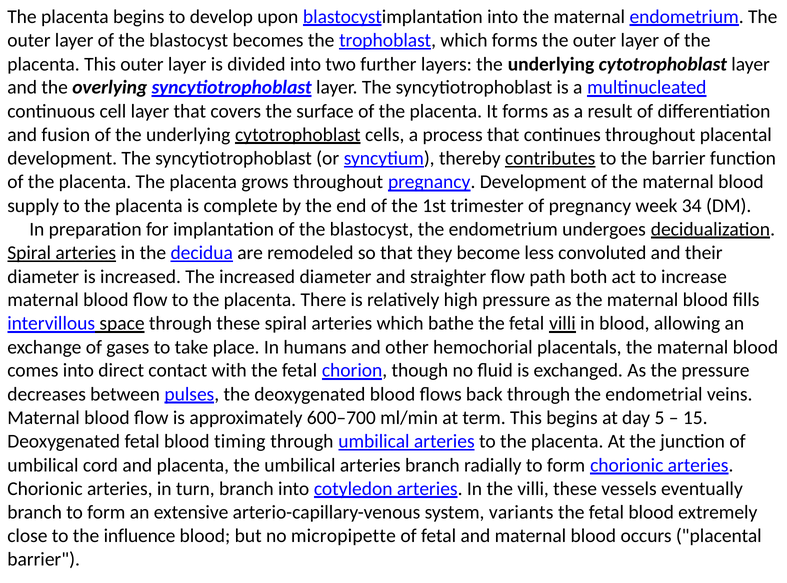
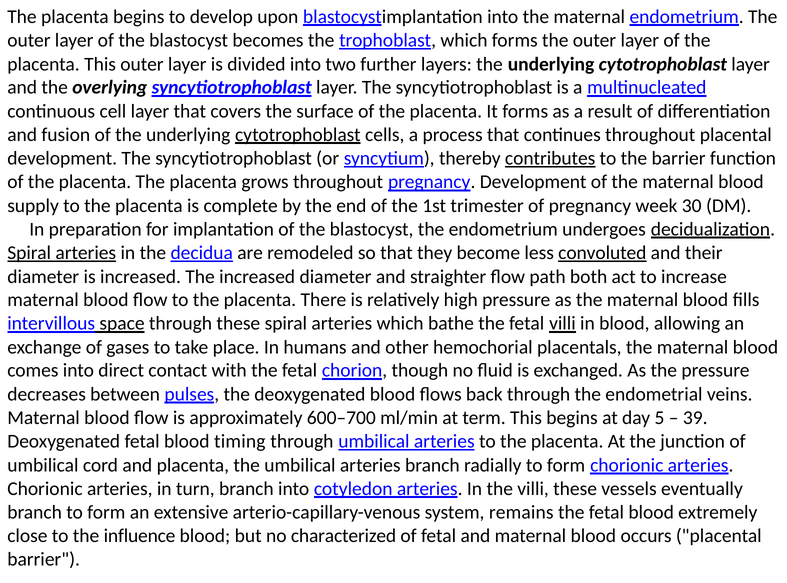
34: 34 -> 30
convoluted underline: none -> present
15: 15 -> 39
variants: variants -> remains
micropipette: micropipette -> characterized
